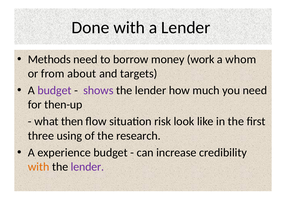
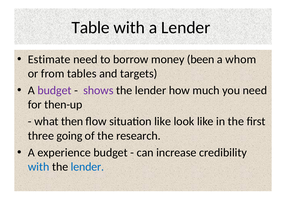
Done: Done -> Table
Methods: Methods -> Estimate
work: work -> been
about: about -> tables
situation risk: risk -> like
using: using -> going
with at (39, 167) colour: orange -> blue
lender at (87, 167) colour: purple -> blue
